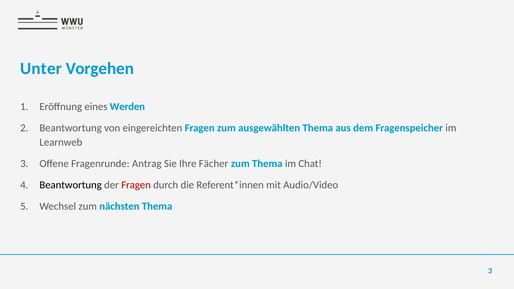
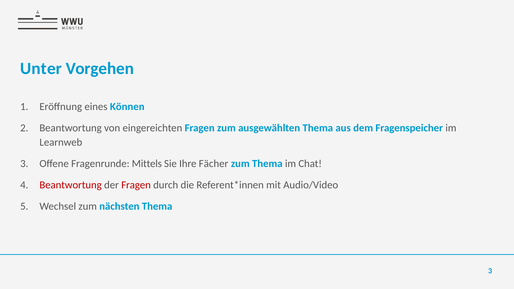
Werden: Werden -> Können
Antrag: Antrag -> Mittels
Beantwortung at (71, 185) colour: black -> red
